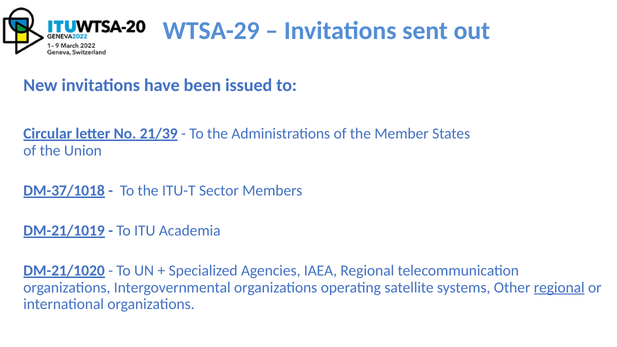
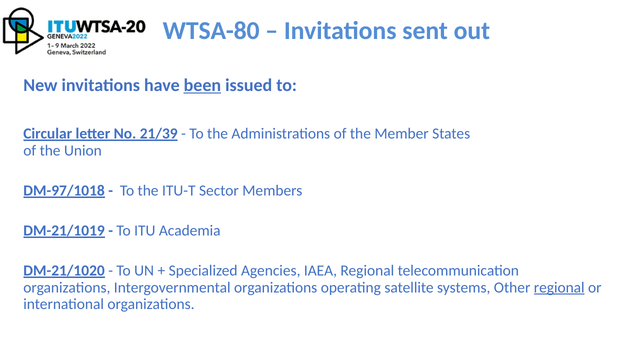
WTSA-29: WTSA-29 -> WTSA-80
been underline: none -> present
DM-37/1018: DM-37/1018 -> DM-97/1018
